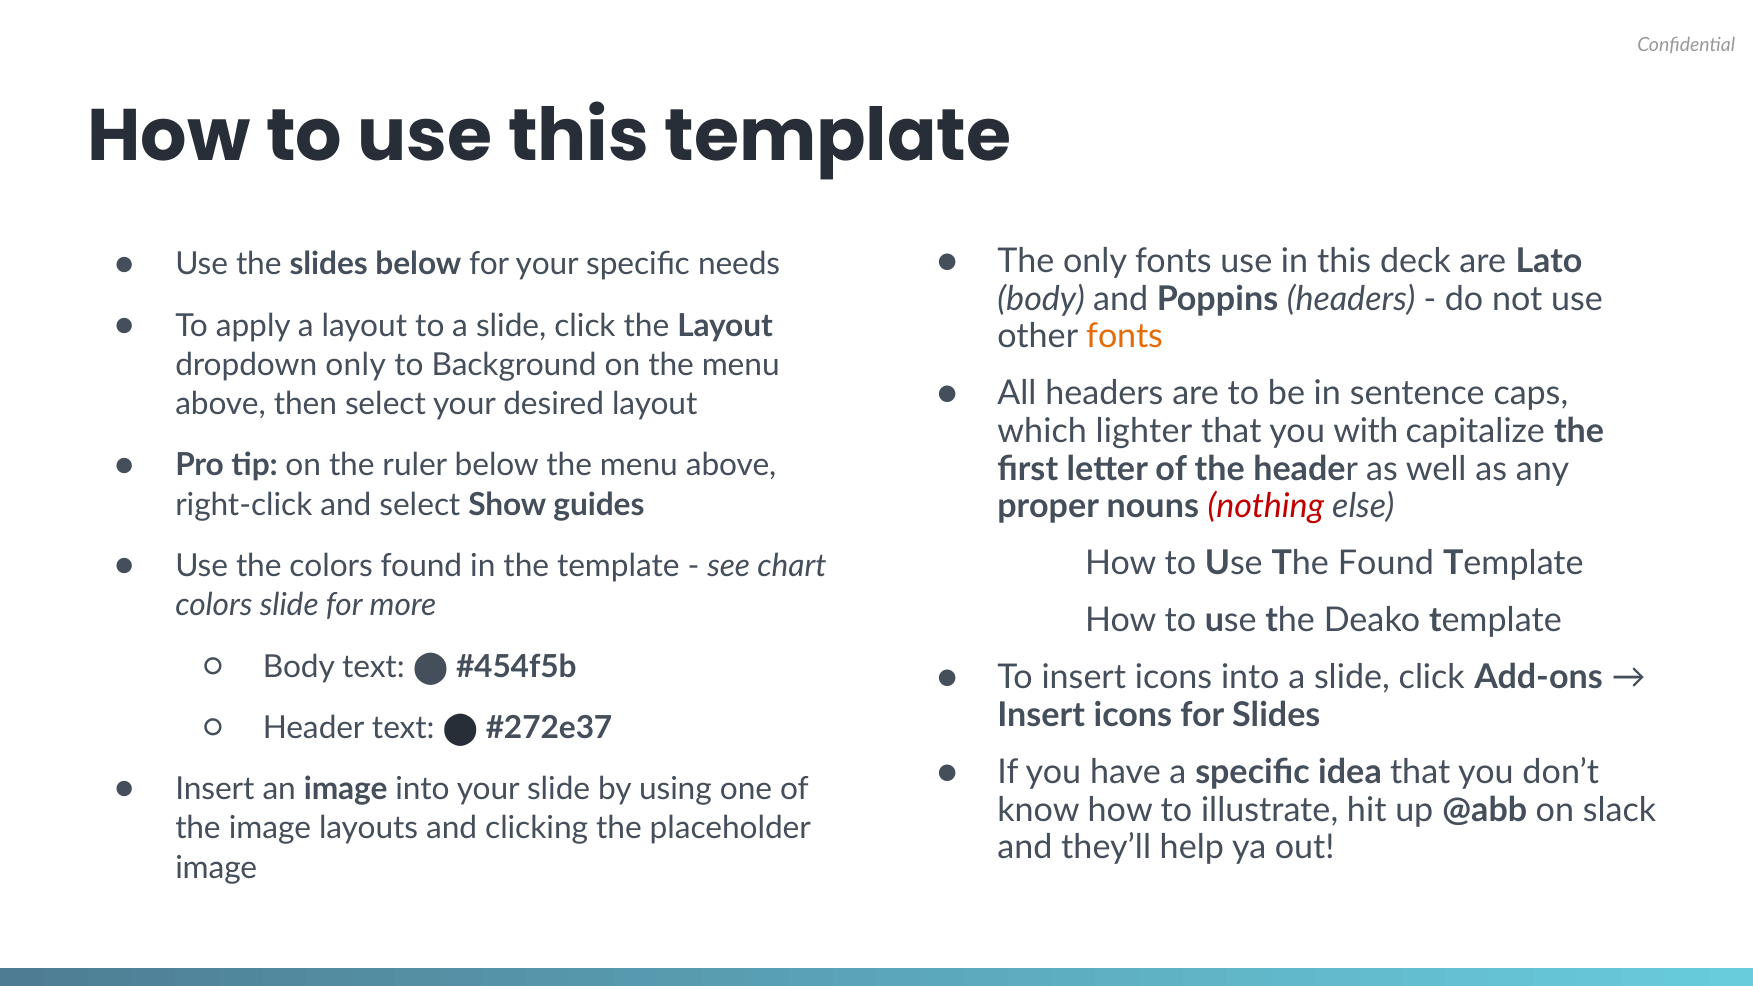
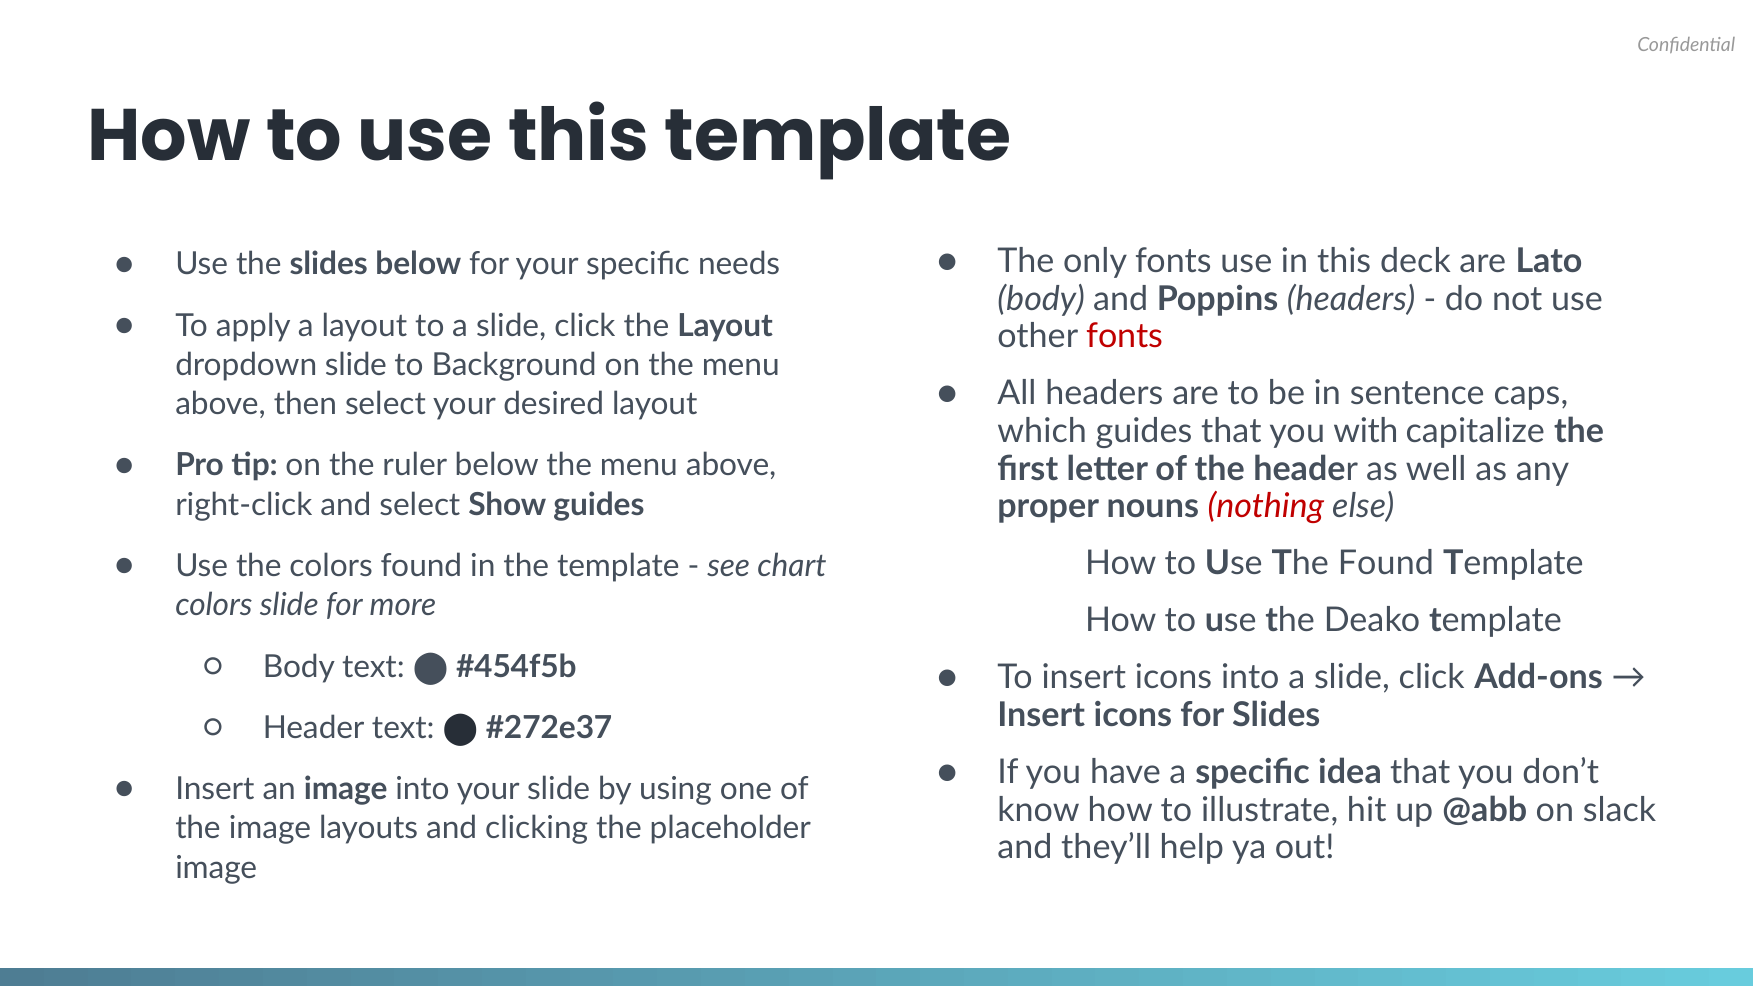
fonts at (1125, 337) colour: orange -> red
dropdown only: only -> slide
which lighter: lighter -> guides
